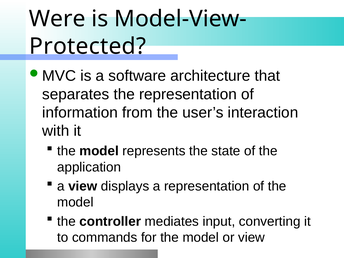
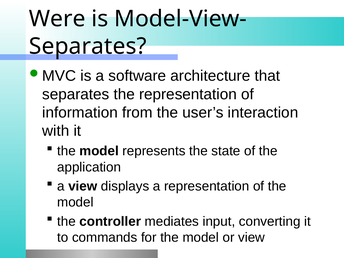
Protected at (88, 46): Protected -> Separates
